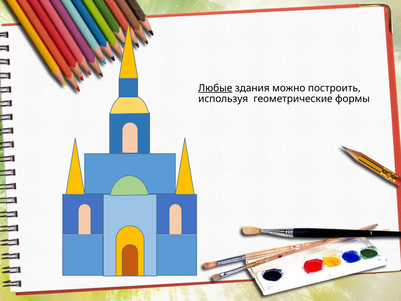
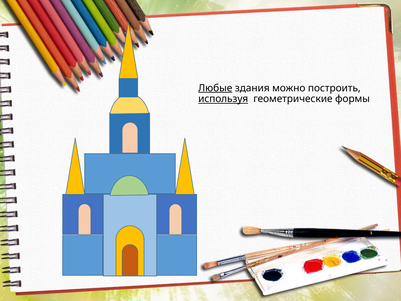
используя underline: none -> present
